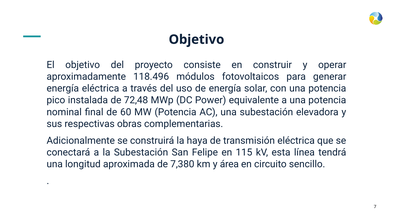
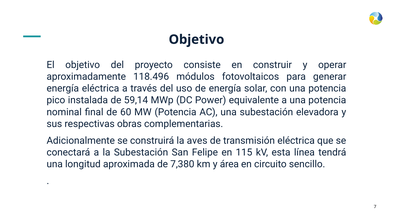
72,48: 72,48 -> 59,14
haya: haya -> aves
